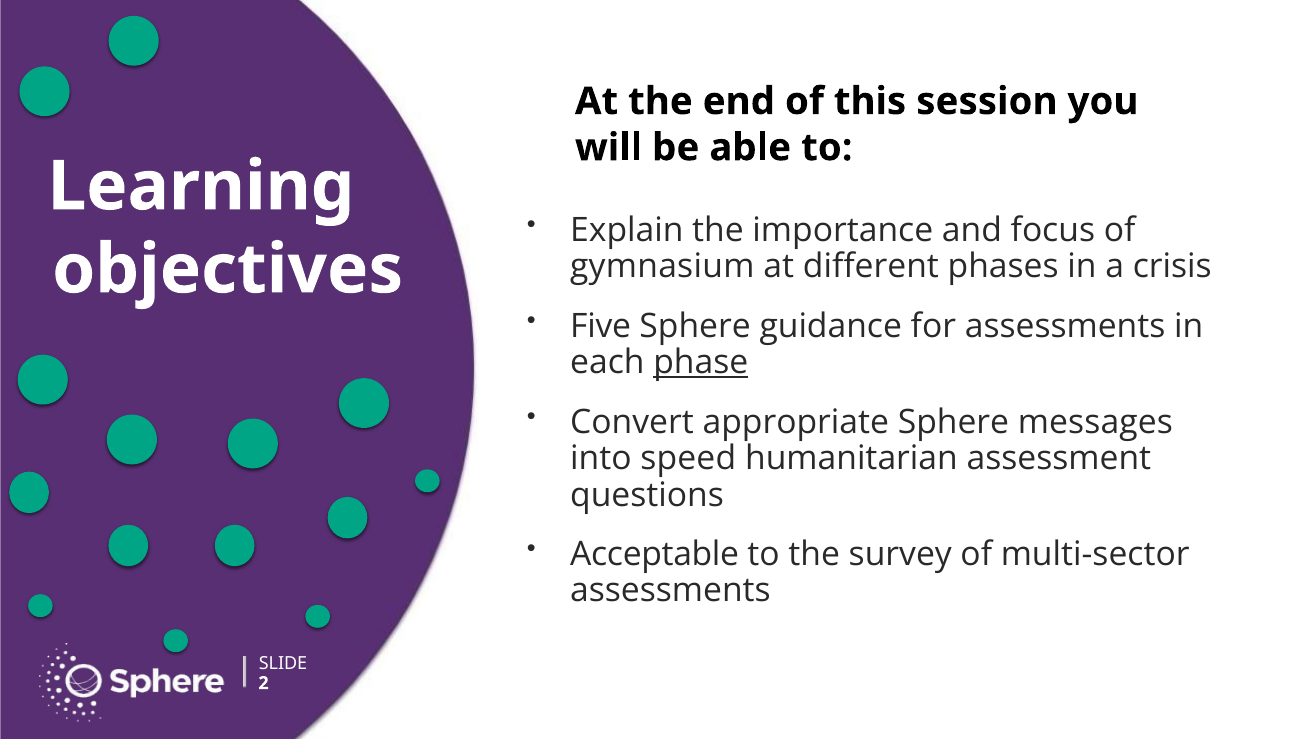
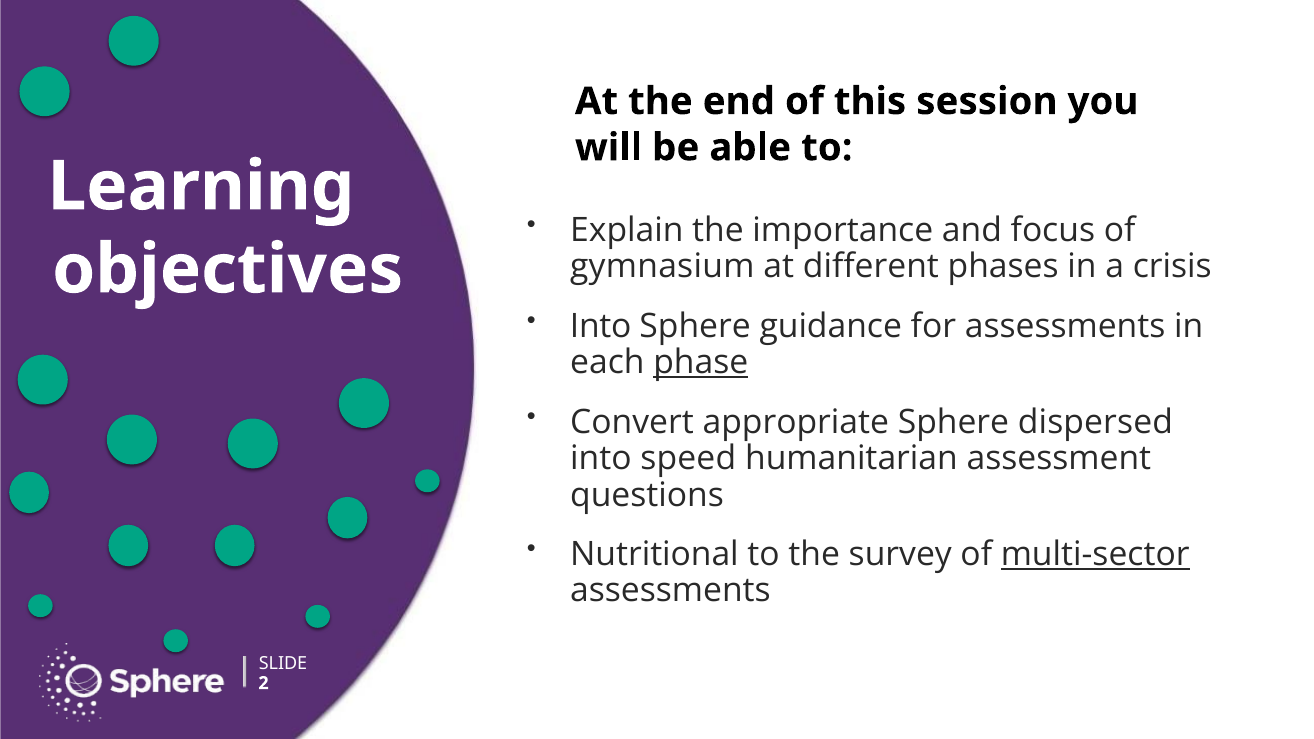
Five at (601, 326): Five -> Into
messages: messages -> dispersed
Acceptable: Acceptable -> Nutritional
multi-sector underline: none -> present
